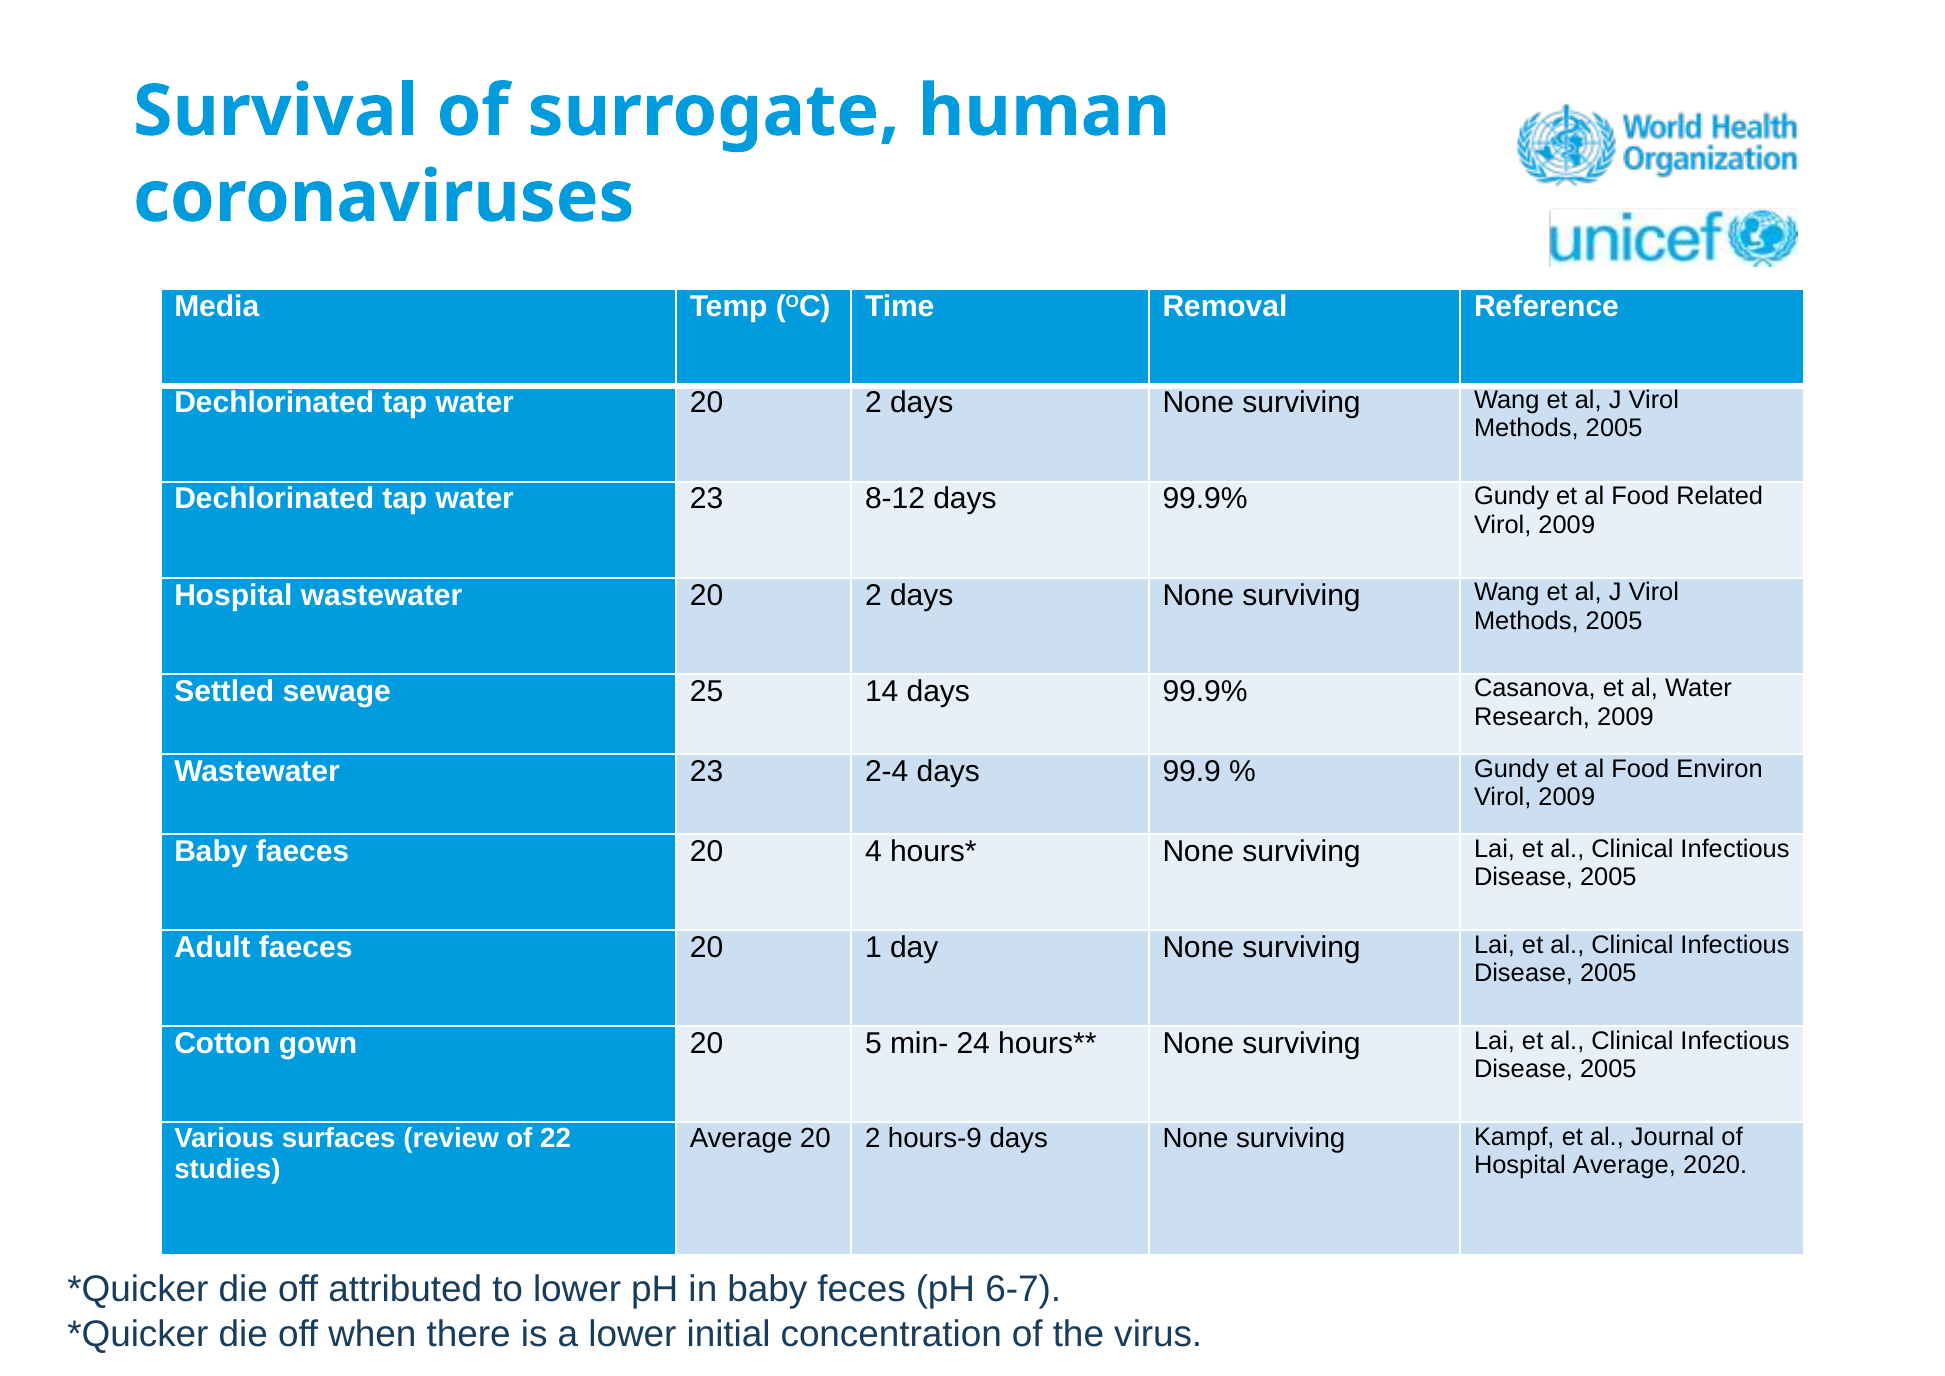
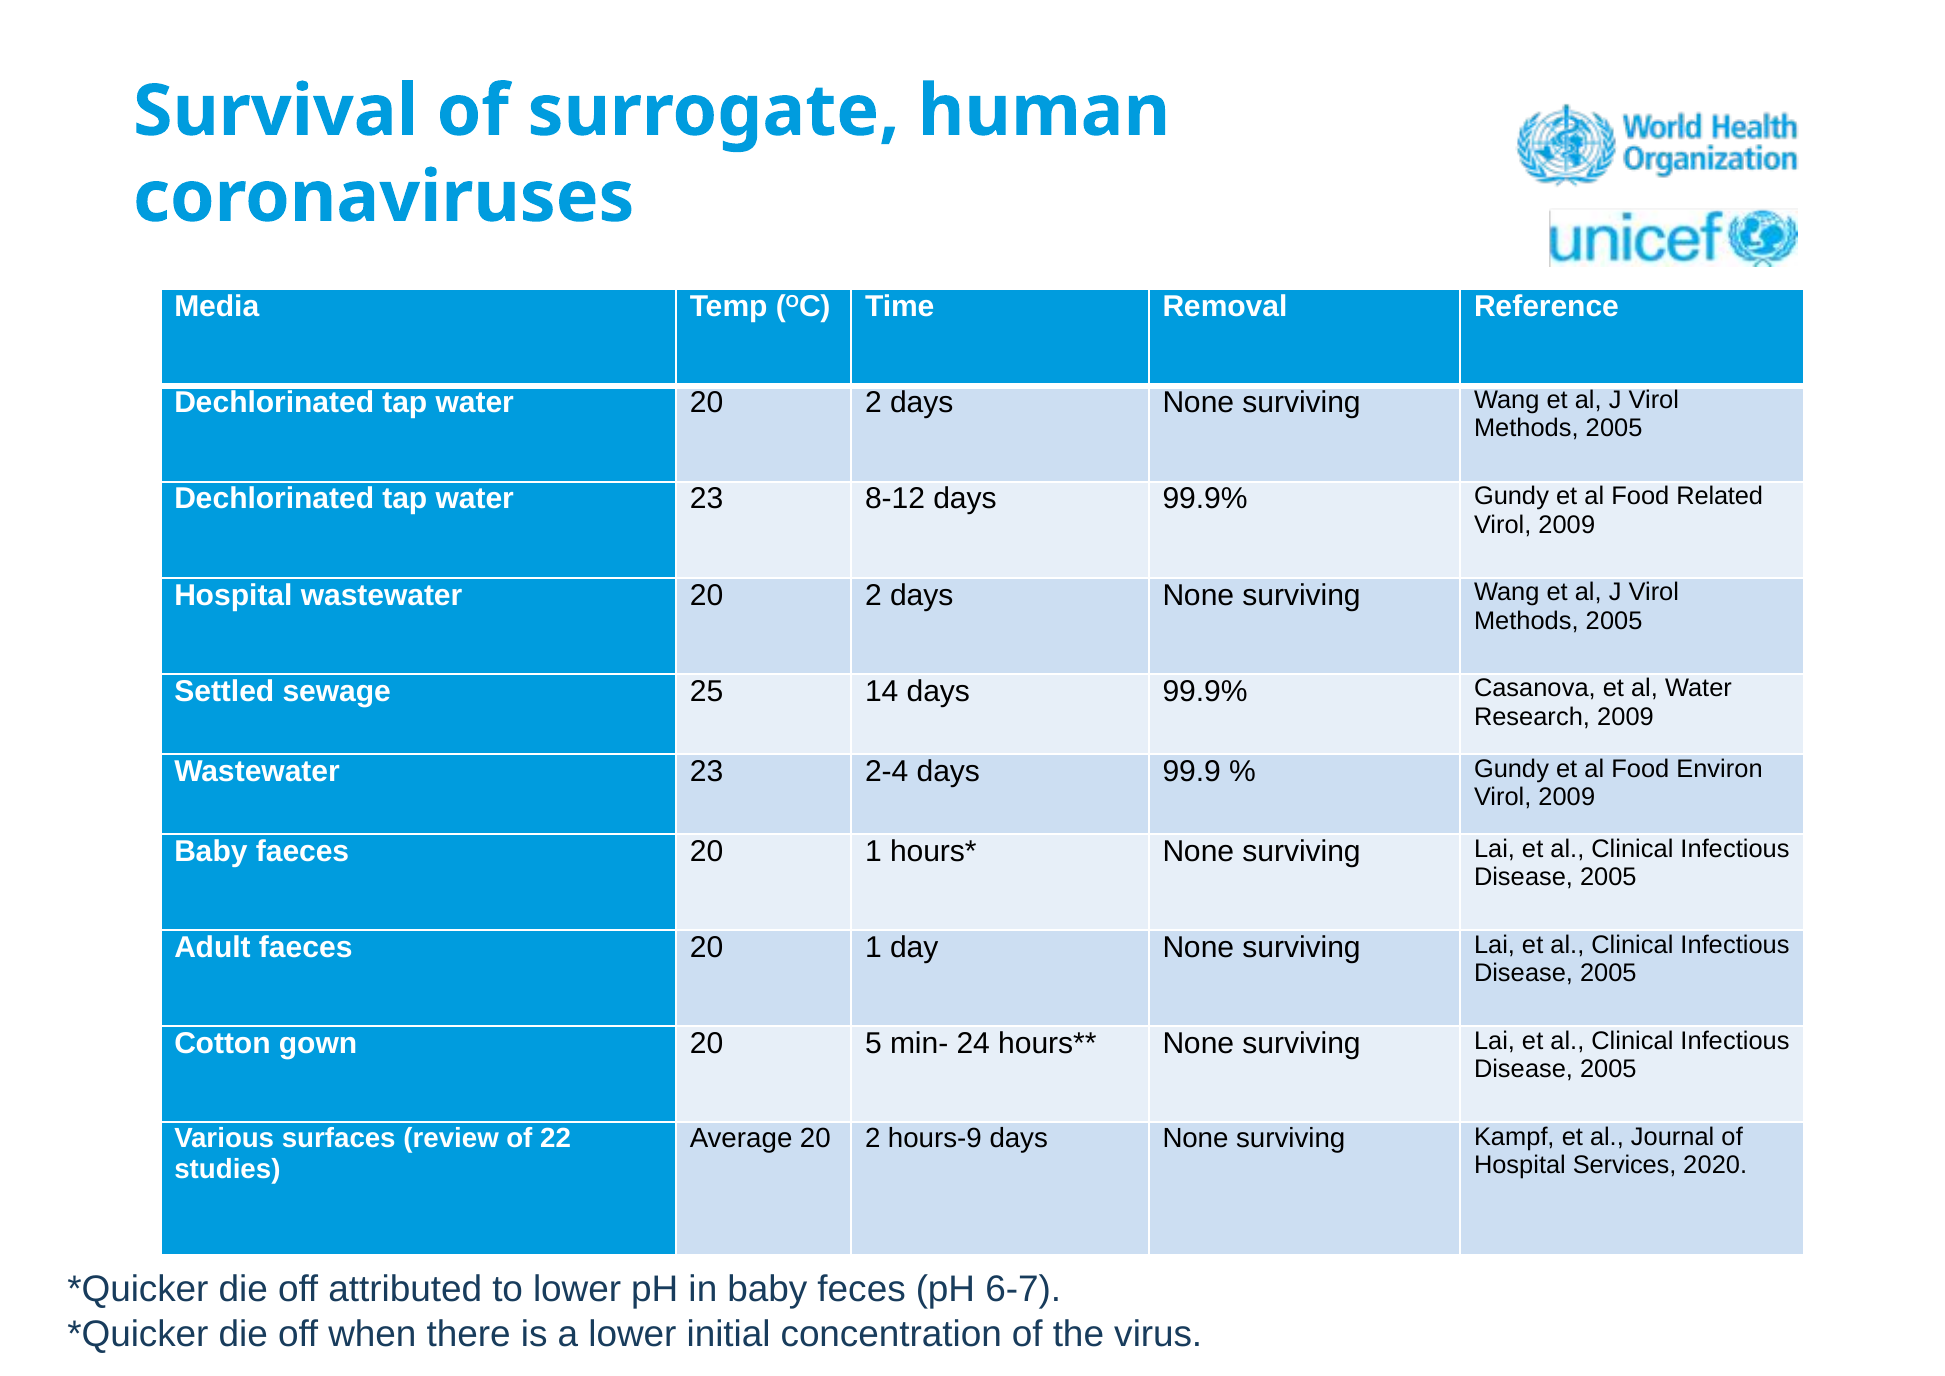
Baby faeces 20 4: 4 -> 1
Hospital Average: Average -> Services
